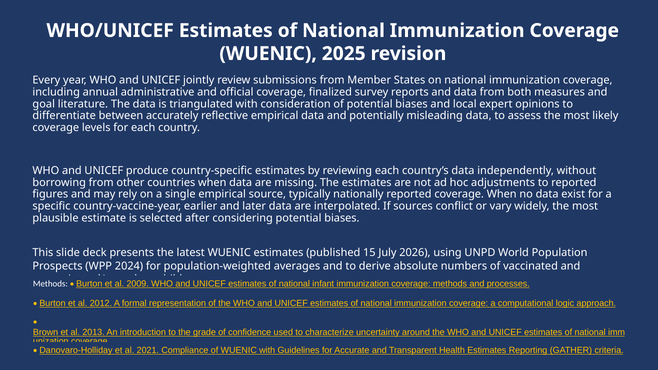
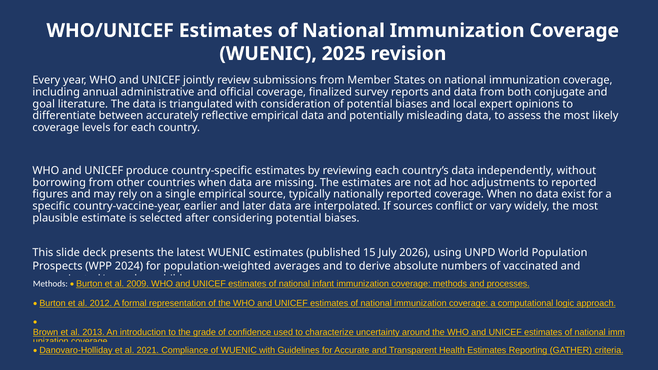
measures: measures -> conjugate
